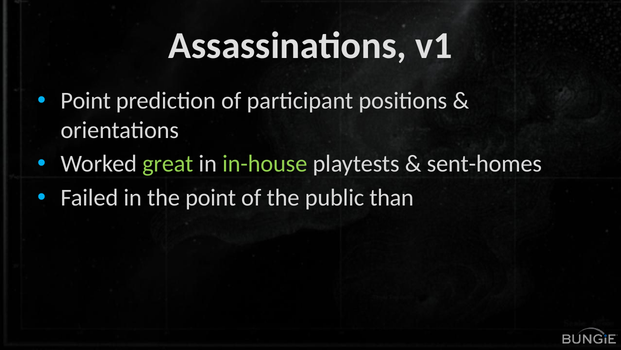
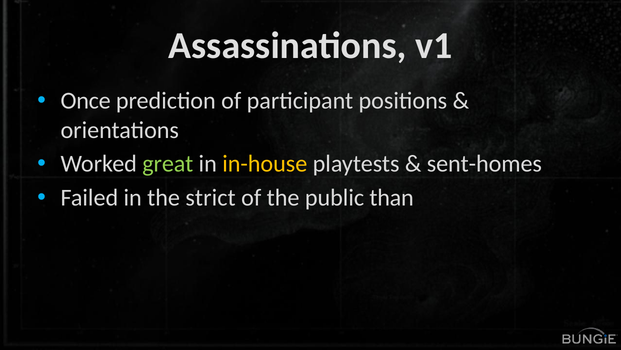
Point at (86, 101): Point -> Once
in-house colour: light green -> yellow
the point: point -> strict
